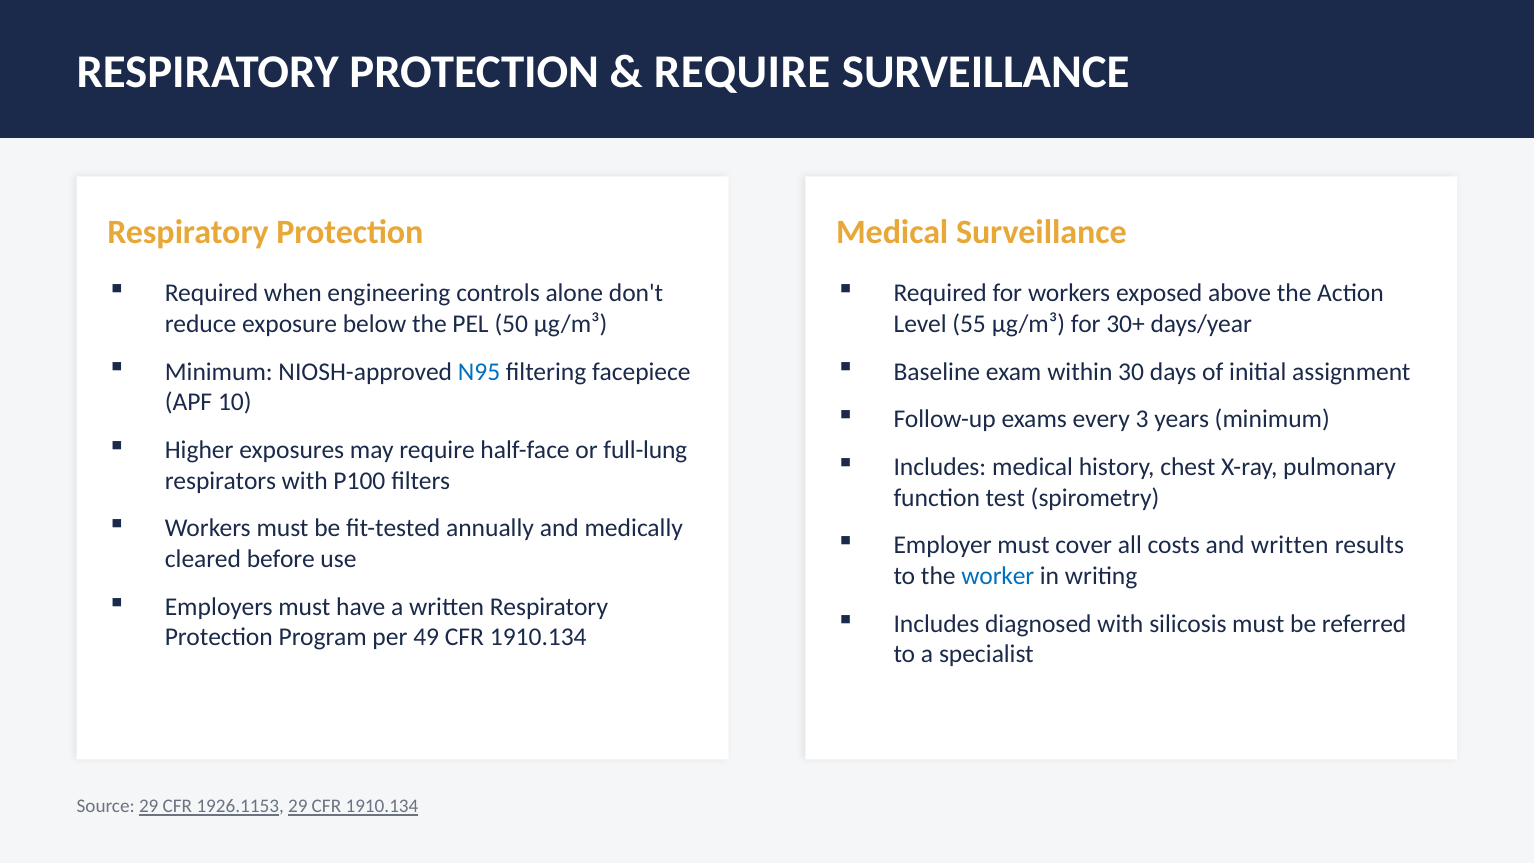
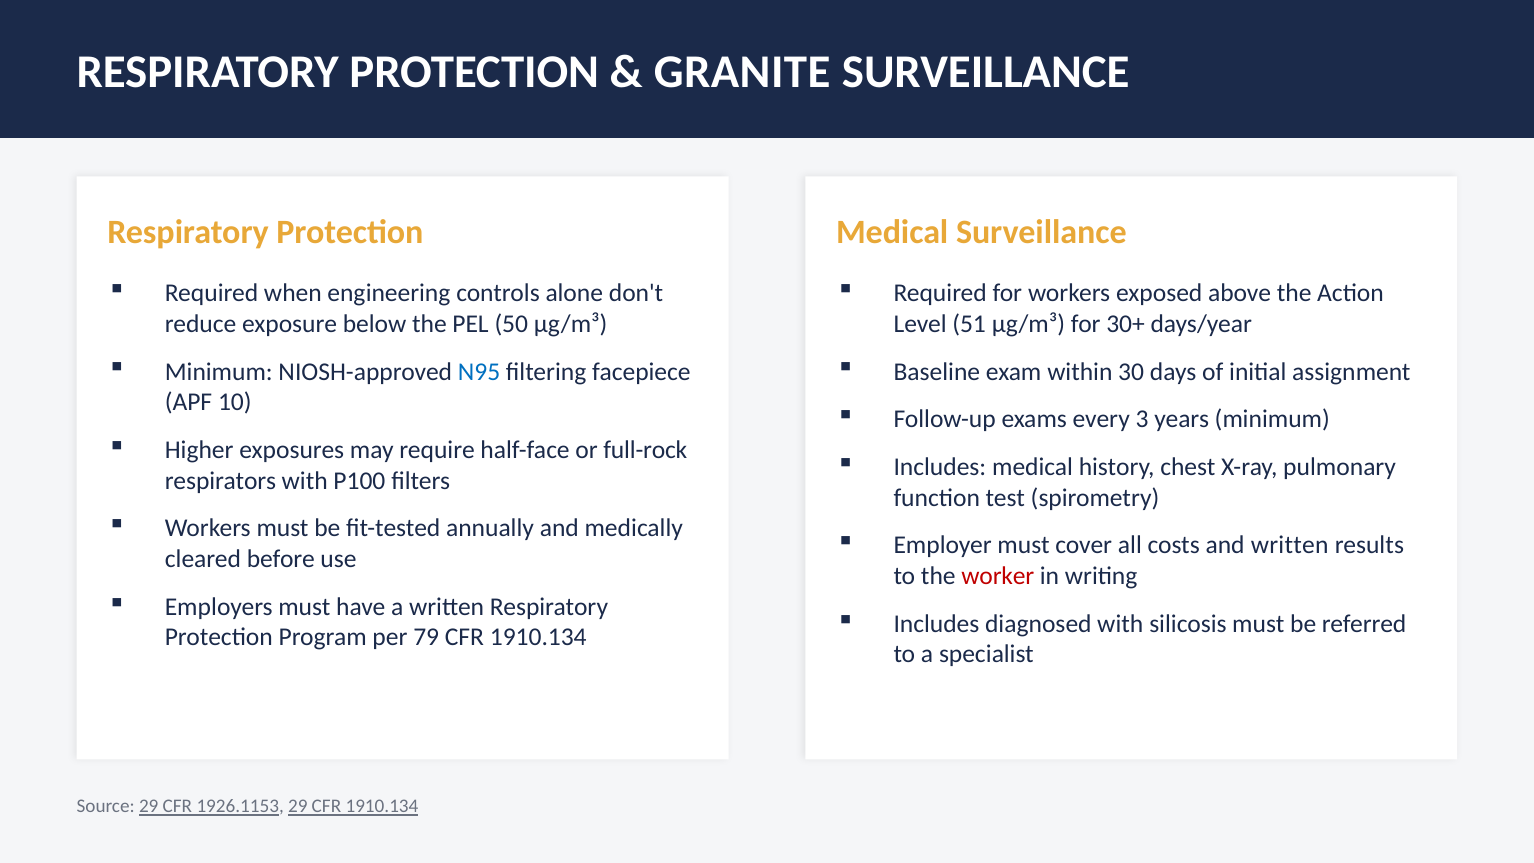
REQUIRE at (742, 72): REQUIRE -> GRANITE
55: 55 -> 51
full-lung: full-lung -> full-rock
worker colour: blue -> red
49: 49 -> 79
